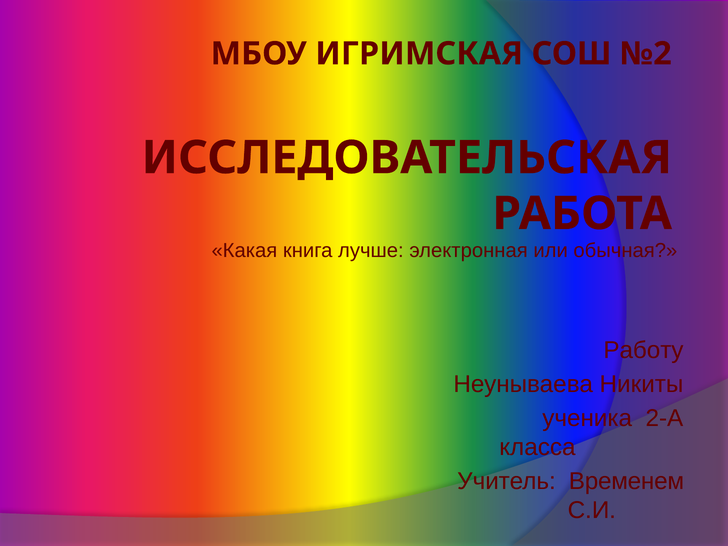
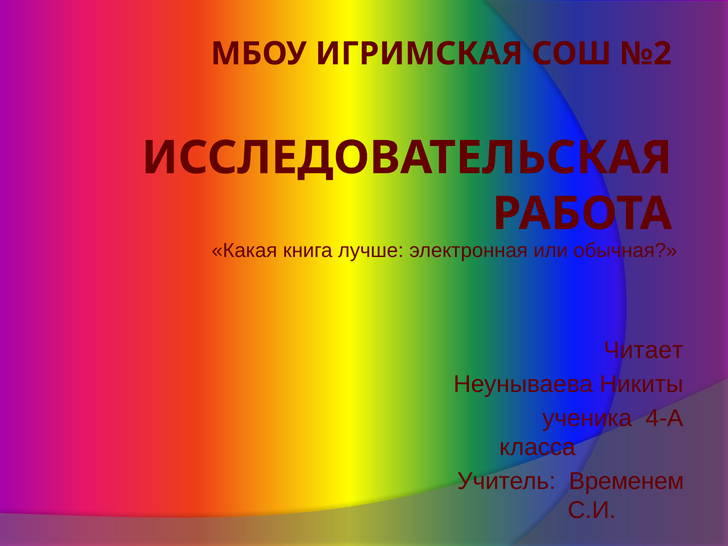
Работу: Работу -> Читает
2-А: 2-А -> 4-А
